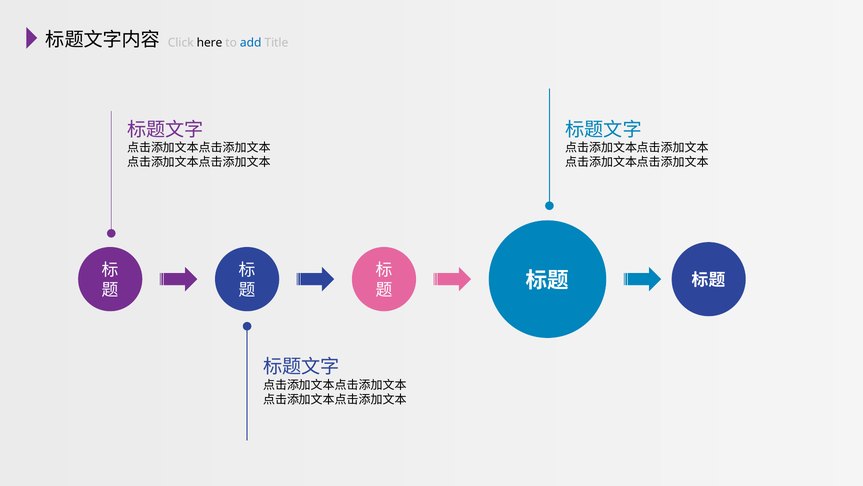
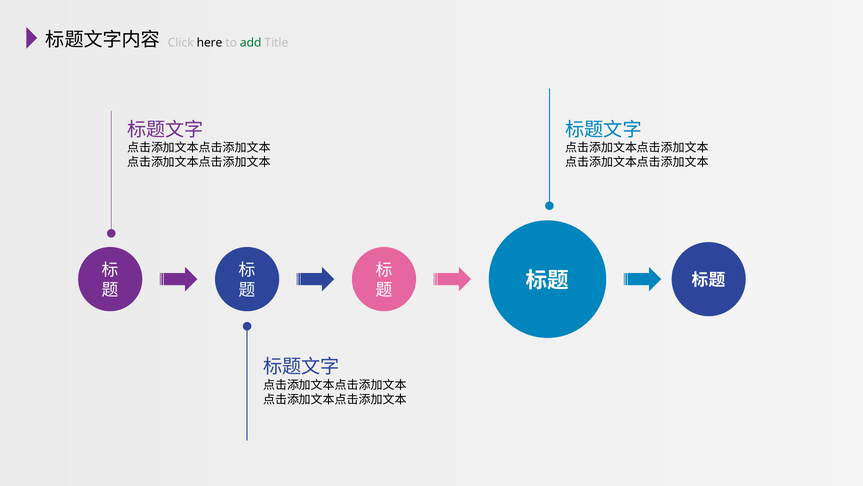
add colour: blue -> green
